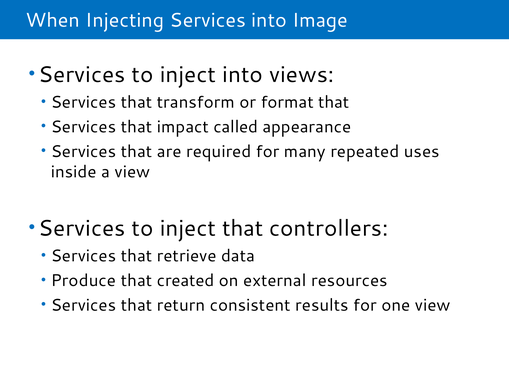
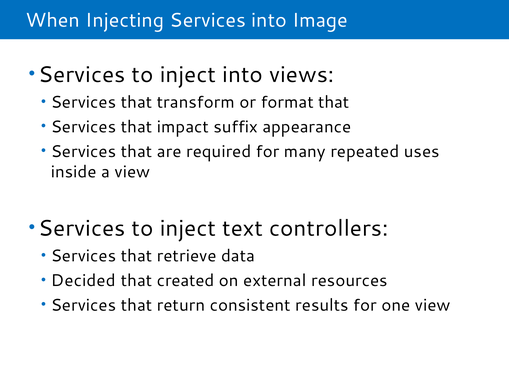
called: called -> suffix
inject that: that -> text
Produce: Produce -> Decided
